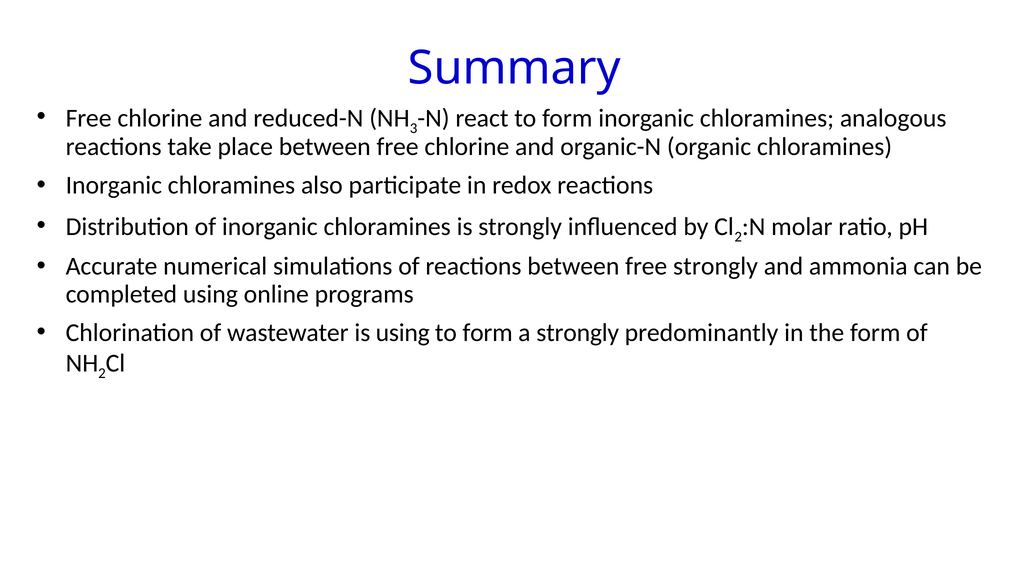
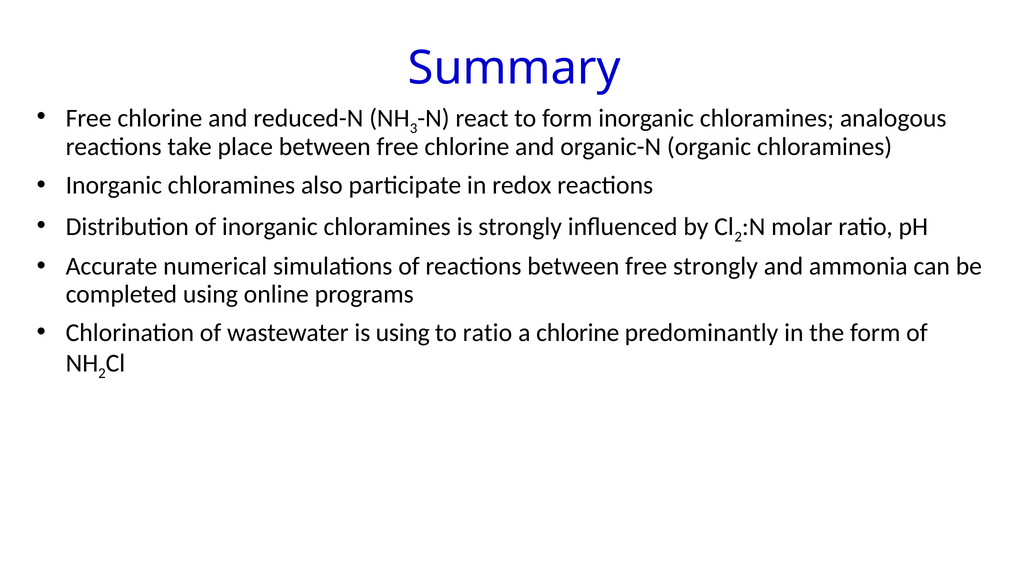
form at (488, 332): form -> ratio
a strongly: strongly -> chlorine
